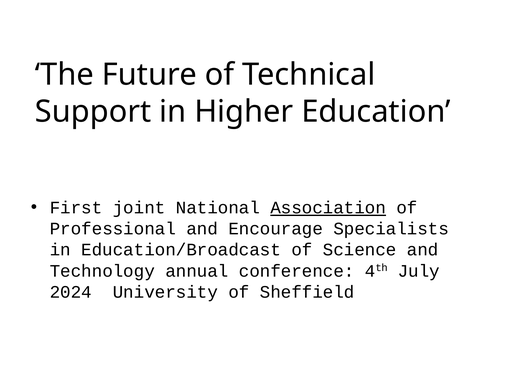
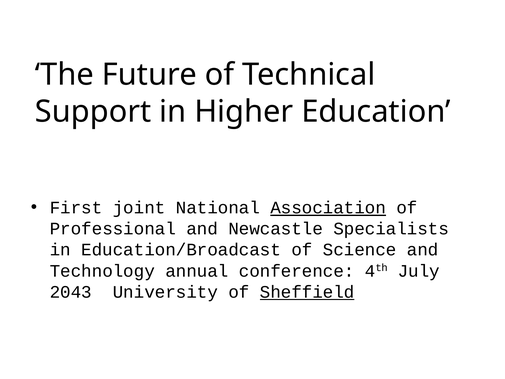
Encourage: Encourage -> Newcastle
2024: 2024 -> 2043
Sheffield underline: none -> present
